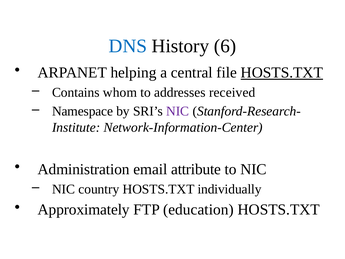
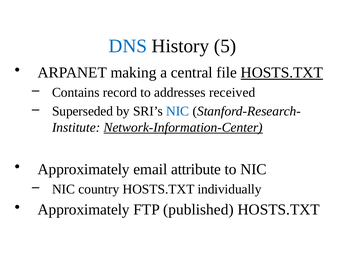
6: 6 -> 5
helping: helping -> making
whom: whom -> record
Namespace: Namespace -> Superseded
NIC at (178, 111) colour: purple -> blue
Network-Information-Center underline: none -> present
Administration at (84, 169): Administration -> Approximately
education: education -> published
